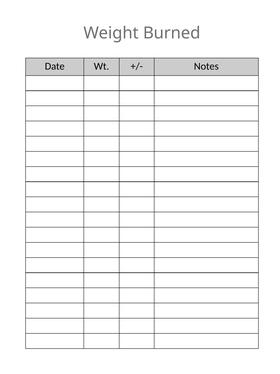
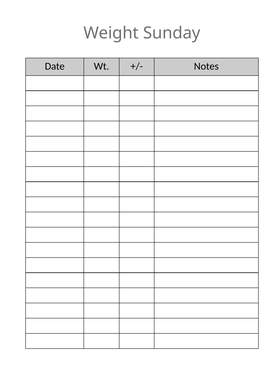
Burned: Burned -> Sunday
